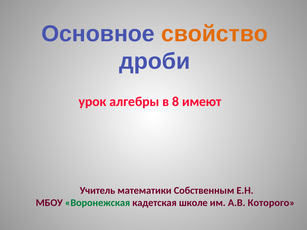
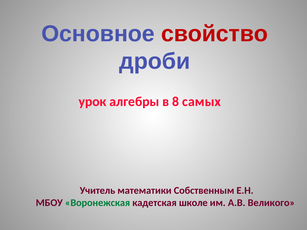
свойство colour: orange -> red
имеют: имеют -> самых
Которого: Которого -> Великого
